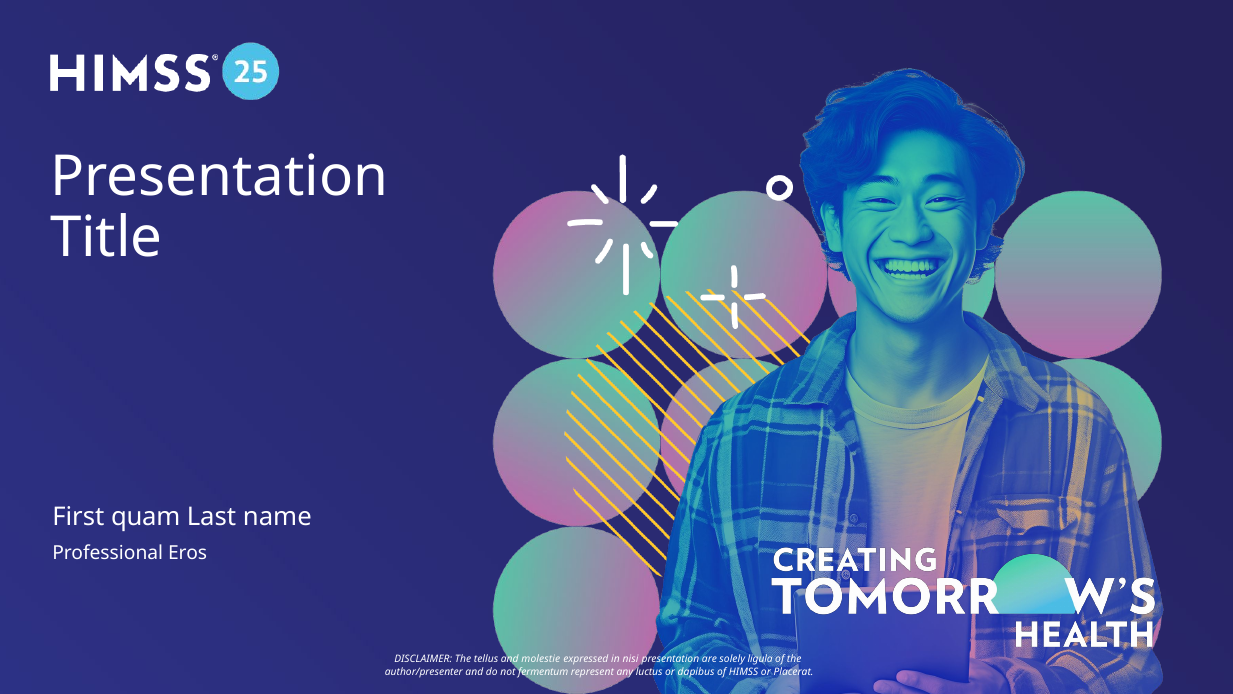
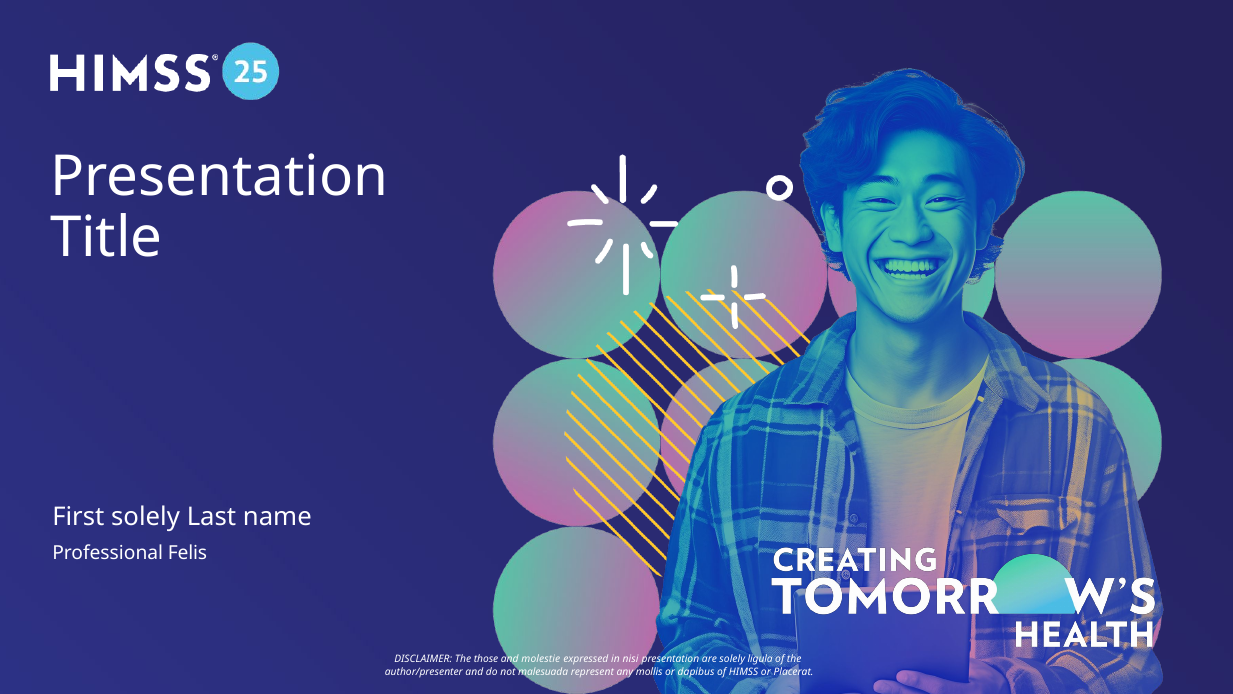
First quam: quam -> solely
Eros: Eros -> Felis
tellus: tellus -> those
fermentum: fermentum -> malesuada
luctus: luctus -> mollis
